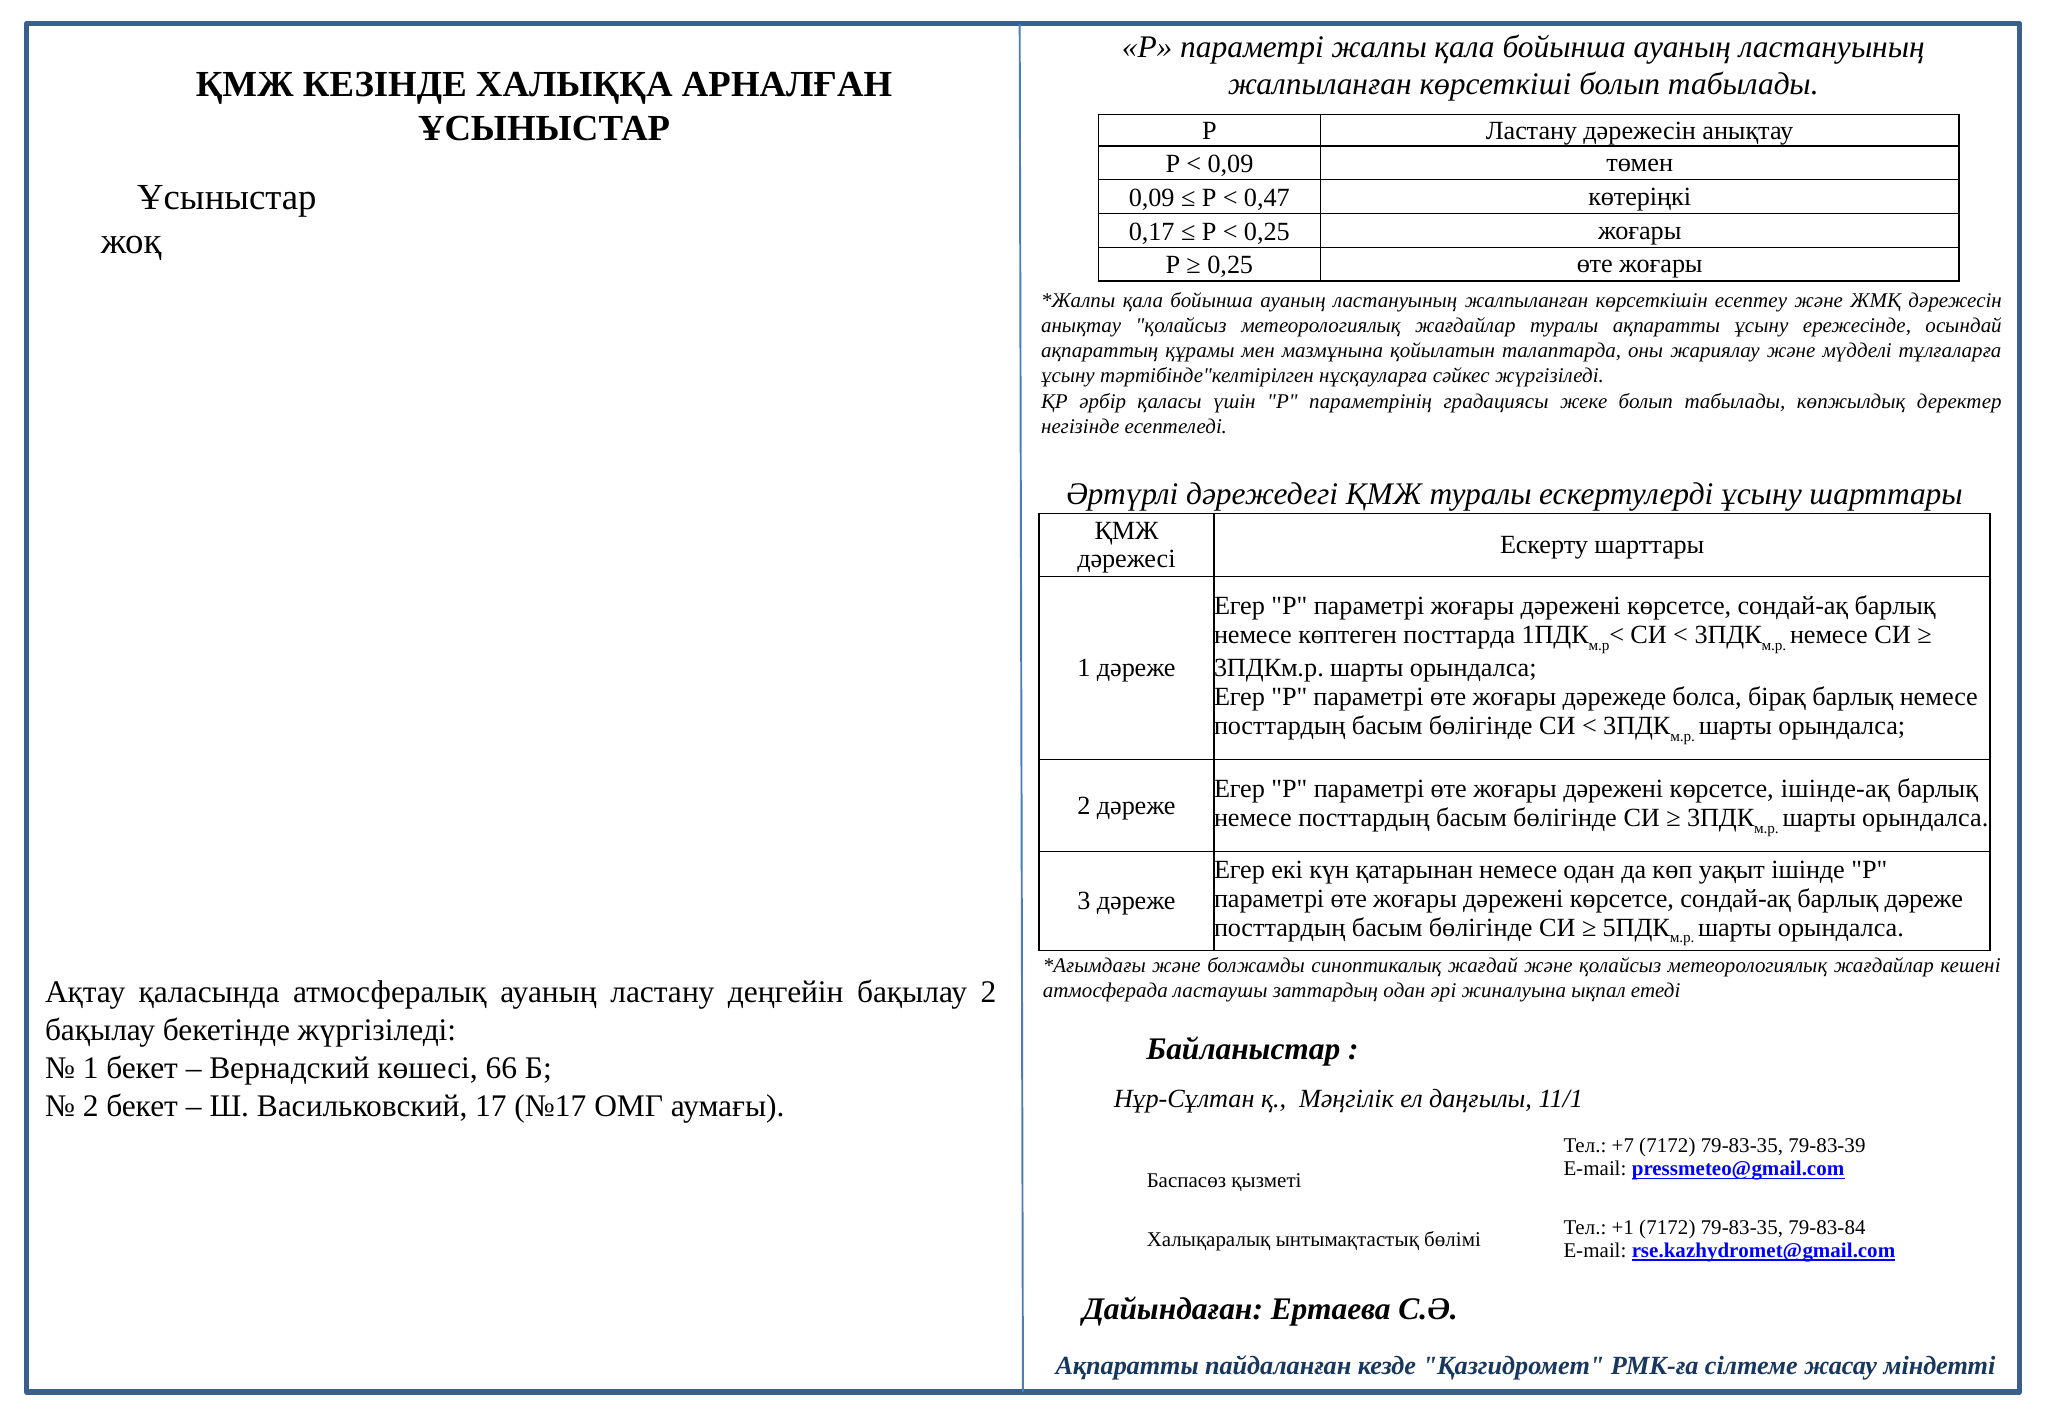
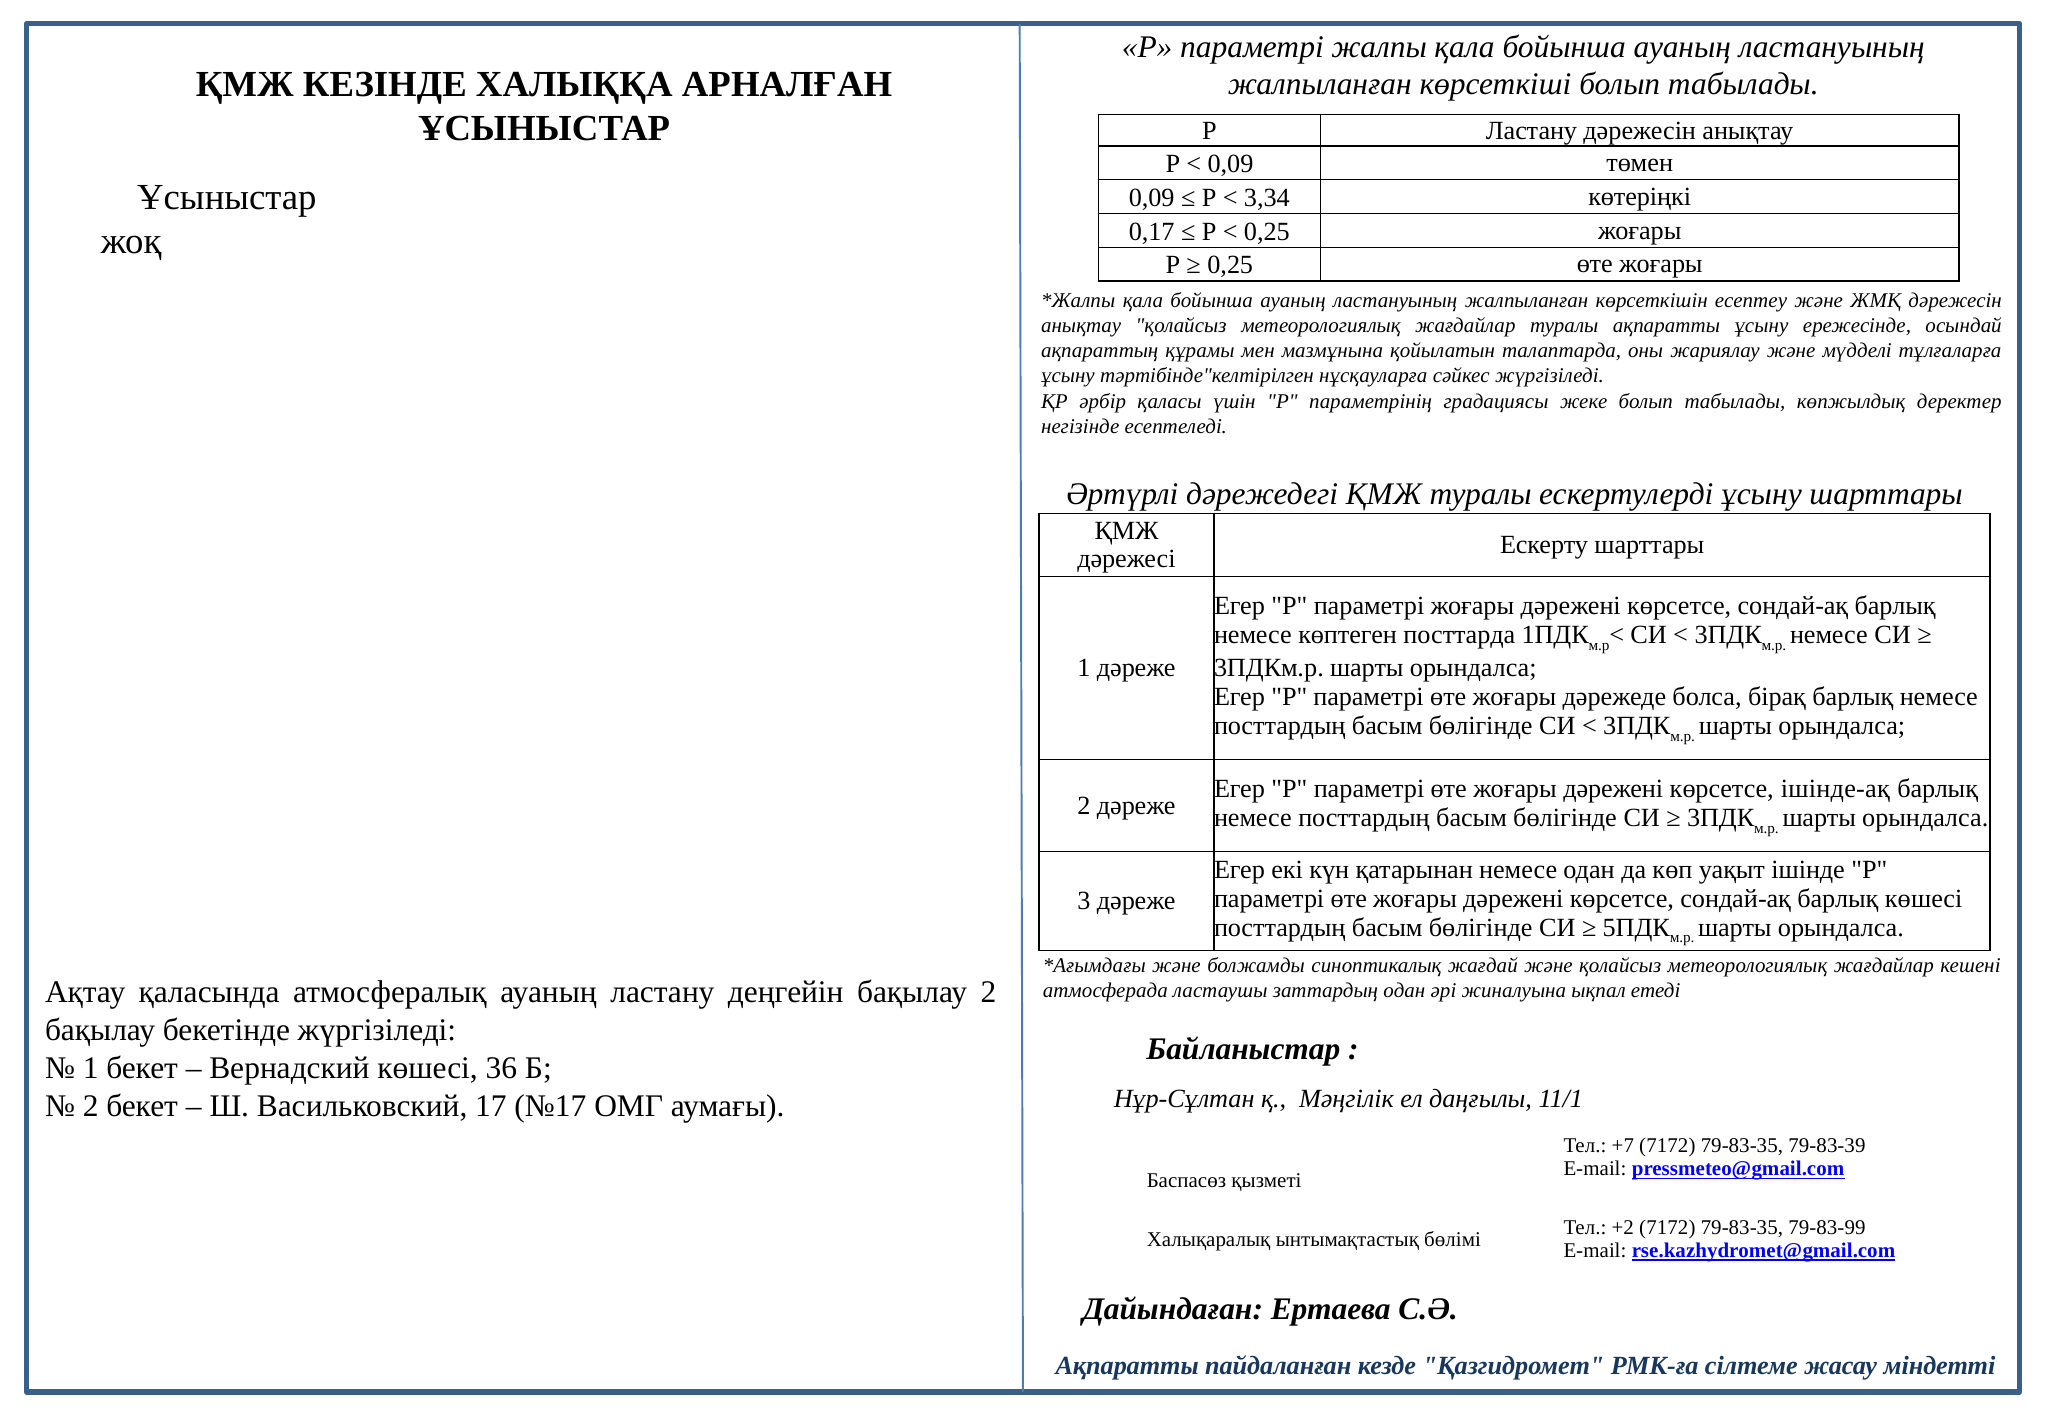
0,47: 0,47 -> 3,34
барлық дәреже: дәреже -> көшесі
66: 66 -> 36
+1: +1 -> +2
79-83-84: 79-83-84 -> 79-83-99
